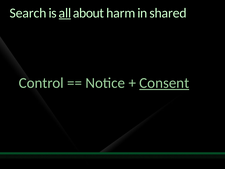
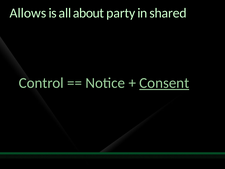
Search: Search -> Allows
all underline: present -> none
harm: harm -> party
